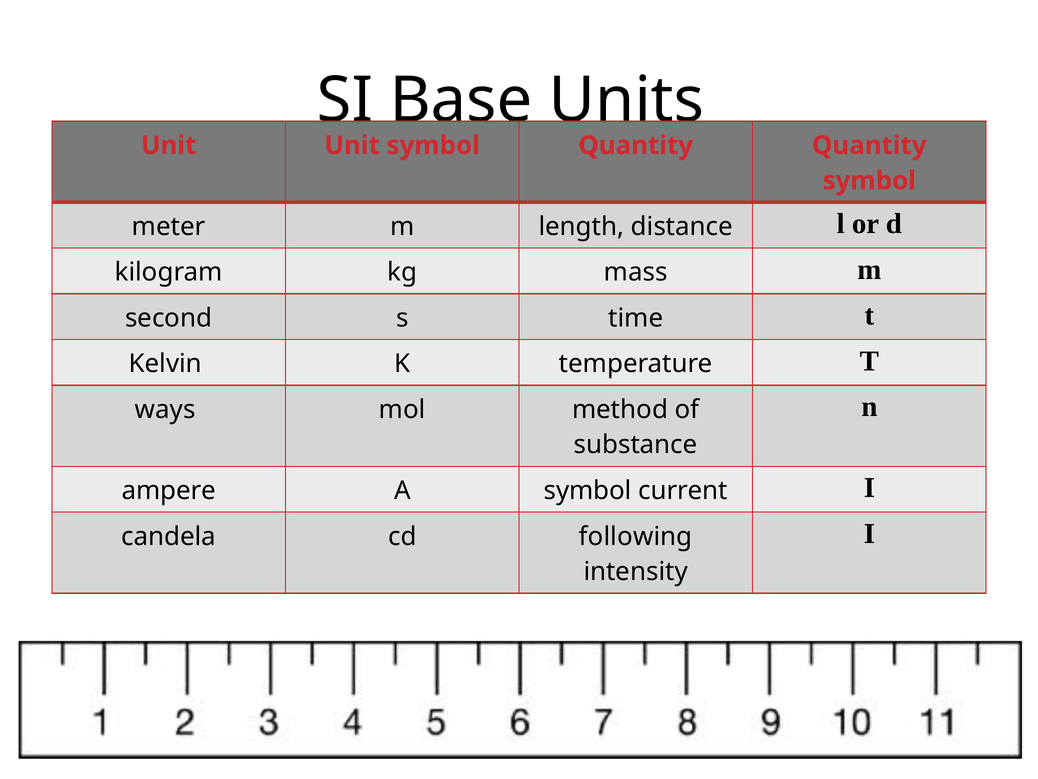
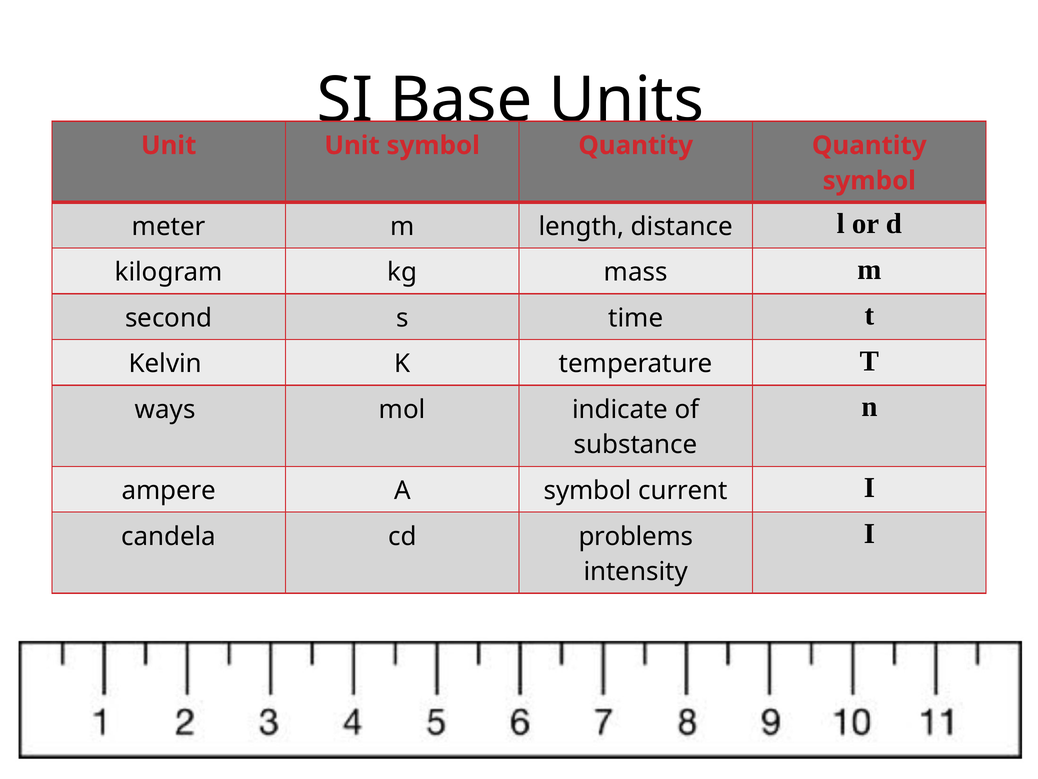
method: method -> indicate
following: following -> problems
